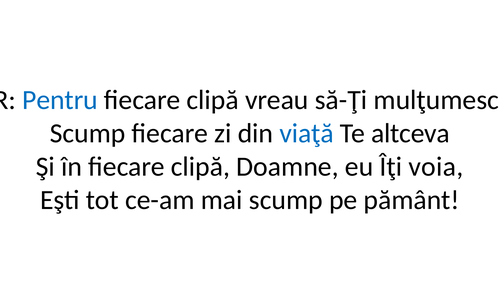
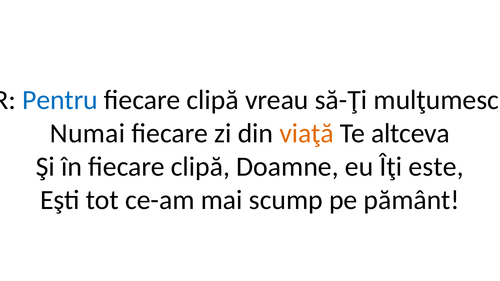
Scump at (88, 133): Scump -> Numai
viaţă colour: blue -> orange
voia: voia -> este
